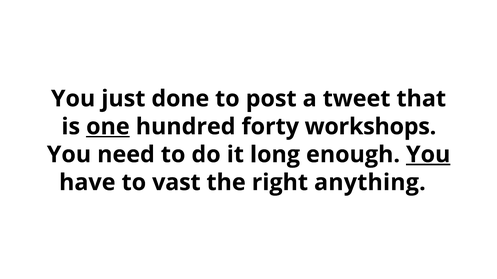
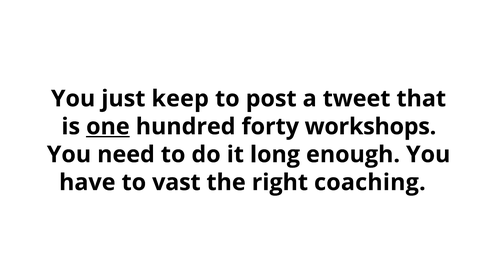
done: done -> keep
You at (428, 155) underline: present -> none
anything: anything -> coaching
